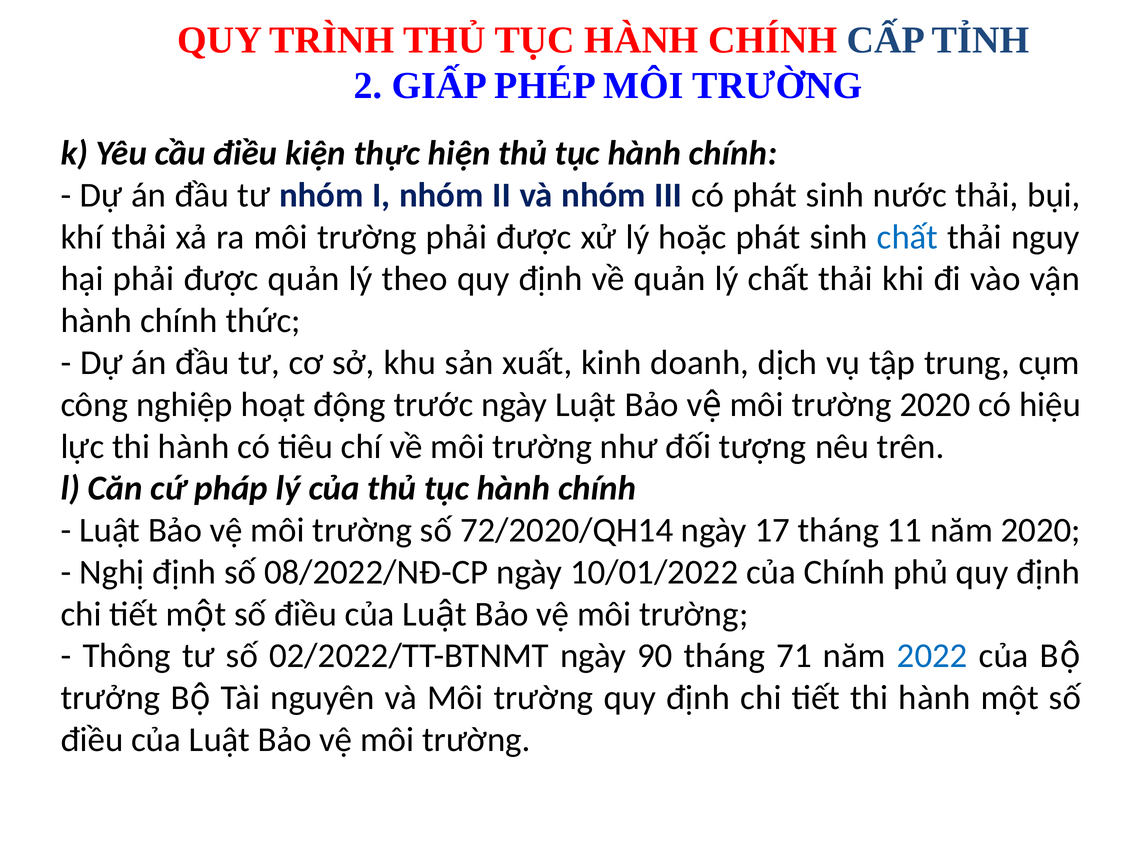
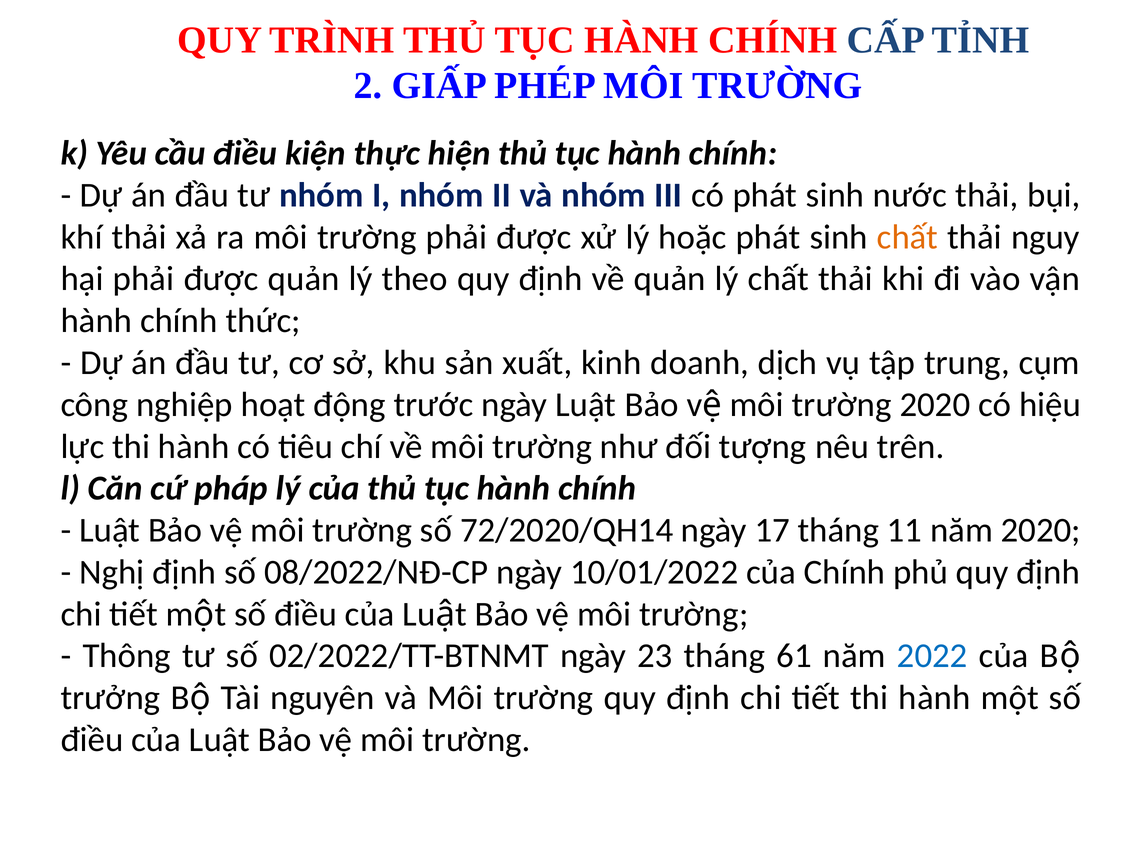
chất at (907, 237) colour: blue -> orange
90: 90 -> 23
71: 71 -> 61
